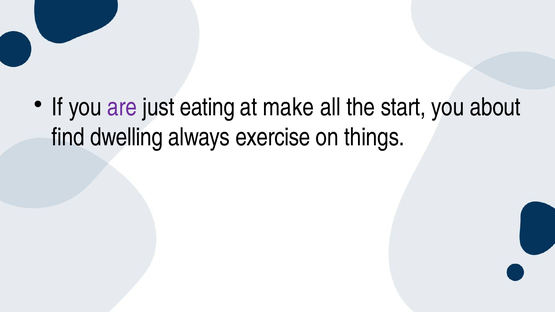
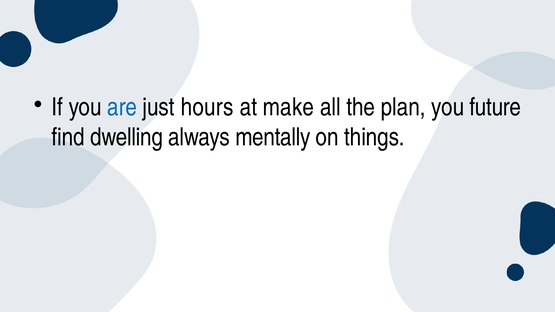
are colour: purple -> blue
eating: eating -> hours
start: start -> plan
about: about -> future
exercise: exercise -> mentally
